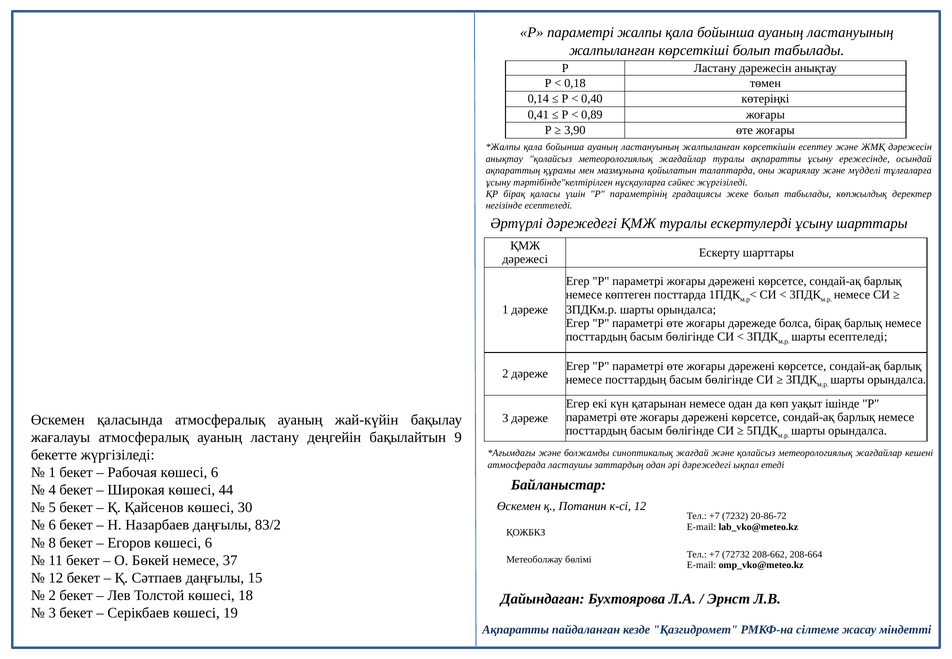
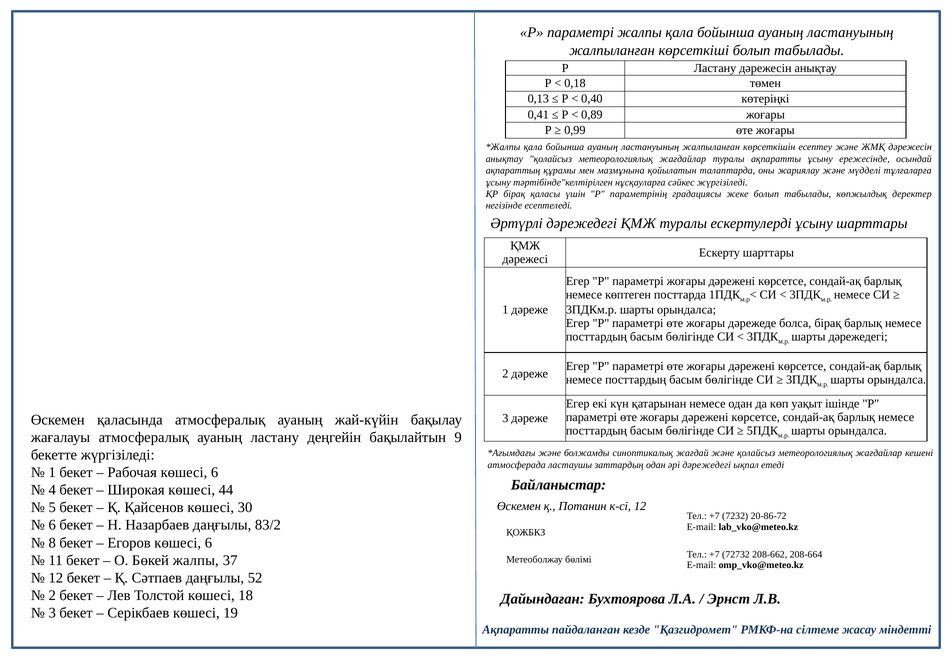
0,14: 0,14 -> 0,13
3,90: 3,90 -> 0,99
шарты есептеледі: есептеледі -> дәрежедегі
Бөкей немесе: немесе -> жалпы
15: 15 -> 52
